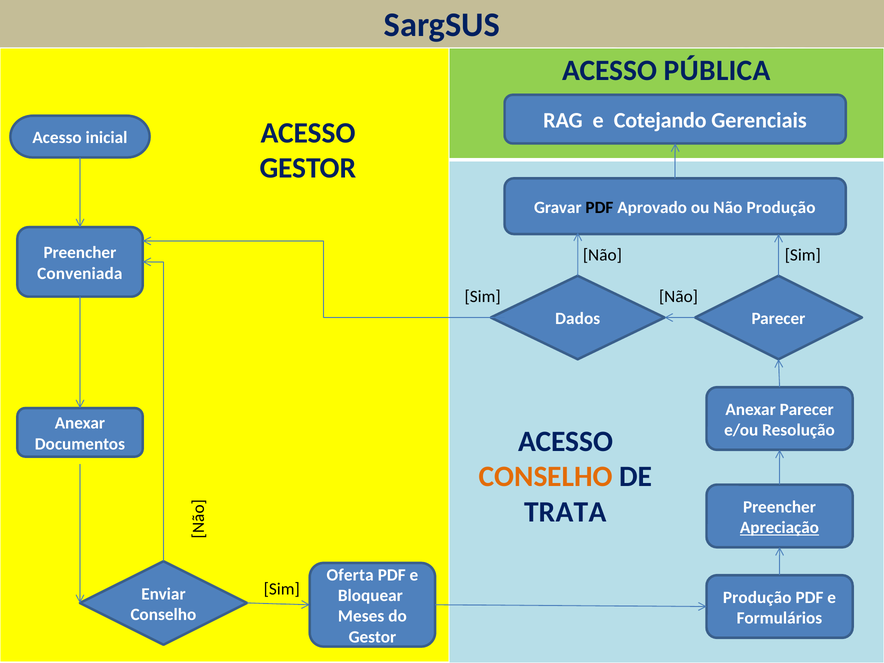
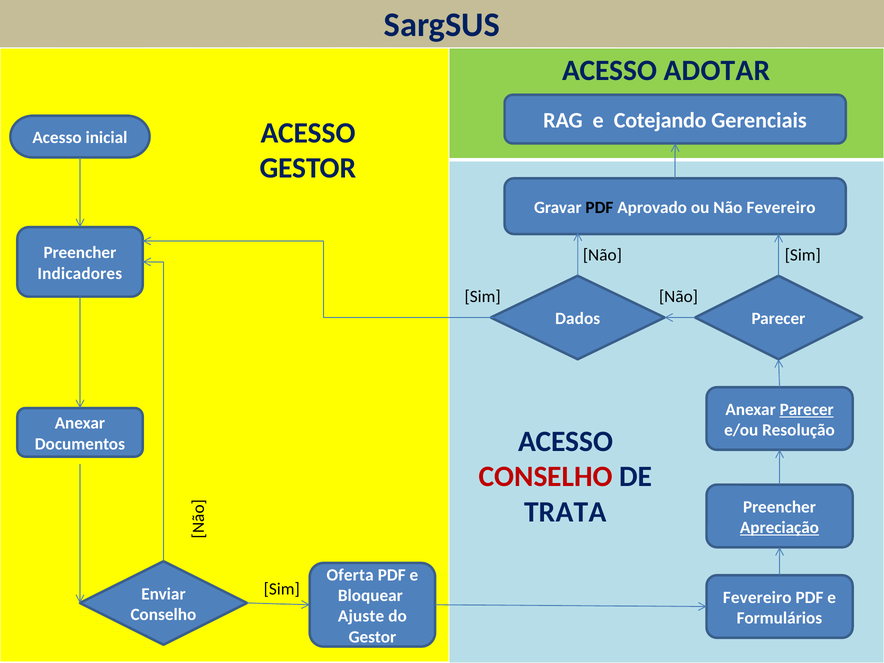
PÚBLICA: PÚBLICA -> ADOTAR
Não Produção: Produção -> Fevereiro
Conveniada: Conveniada -> Indicadores
Parecer at (807, 409) underline: none -> present
CONSELHO at (546, 477) colour: orange -> red
Produção at (757, 597): Produção -> Fevereiro
Meses: Meses -> Ajuste
